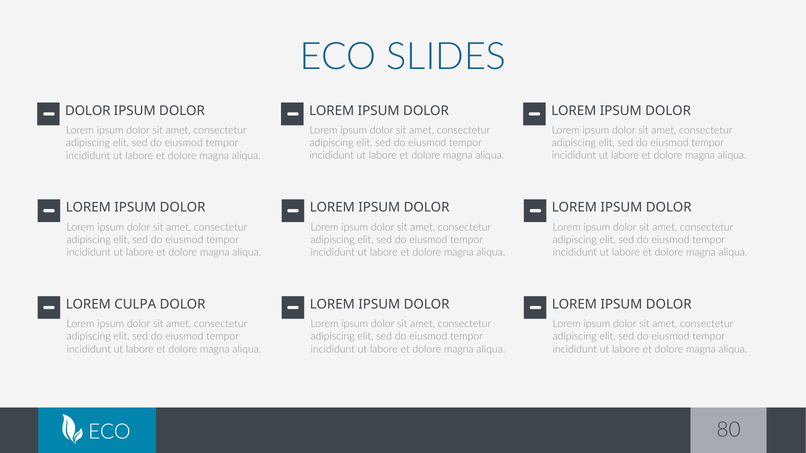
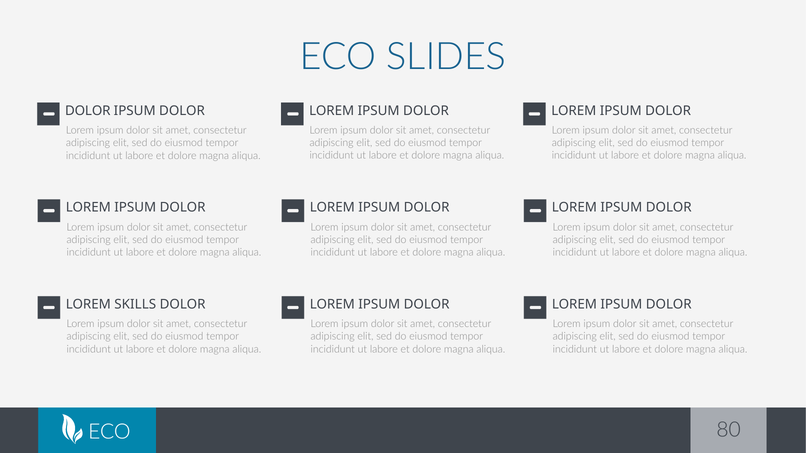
CULPA: CULPA -> SKILLS
